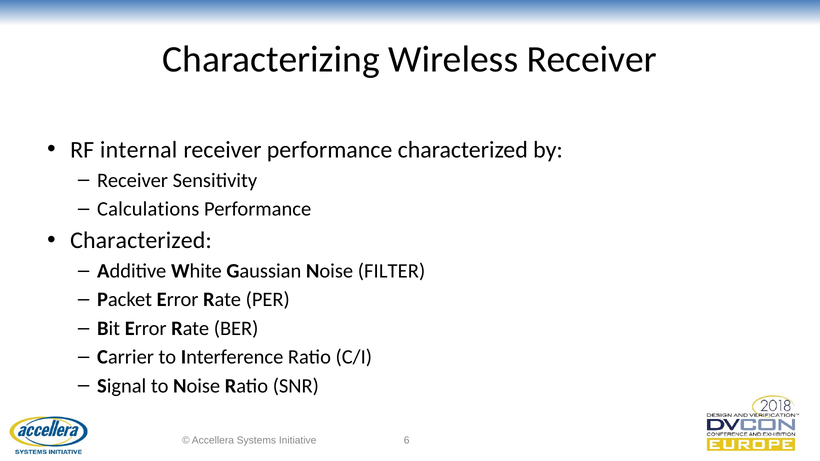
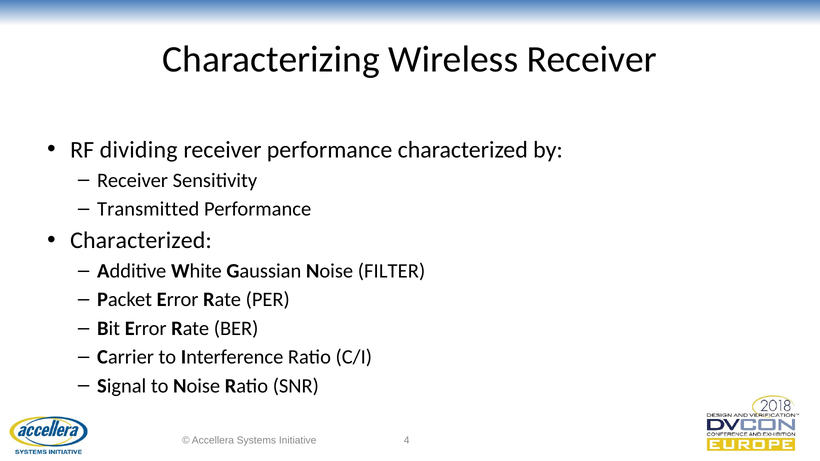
internal: internal -> dividing
Calculations: Calculations -> Transmitted
6: 6 -> 4
